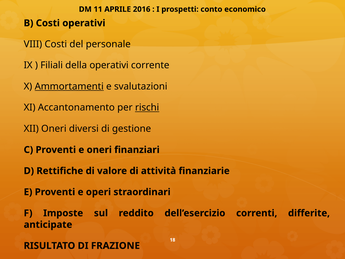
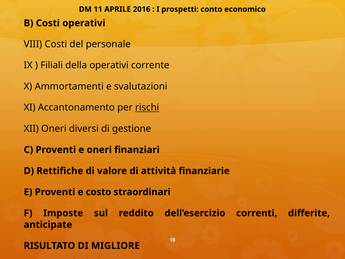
Ammortamenti underline: present -> none
operi: operi -> costo
FRAZIONE: FRAZIONE -> MIGLIORE
